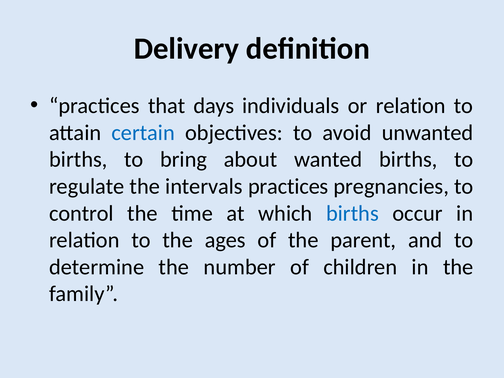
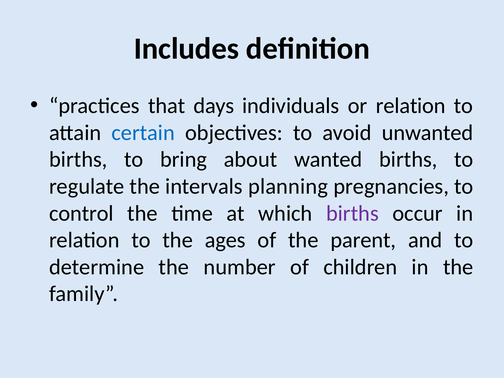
Delivery: Delivery -> Includes
intervals practices: practices -> planning
births at (352, 213) colour: blue -> purple
